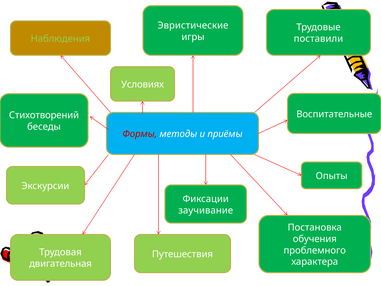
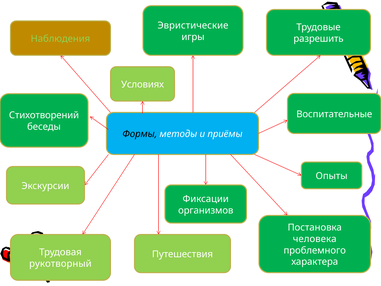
поставили: поставили -> разрешить
Формы colour: red -> black
заучивание: заучивание -> организмов
обучения: обучения -> человека
двигательная: двигательная -> рукотворный
